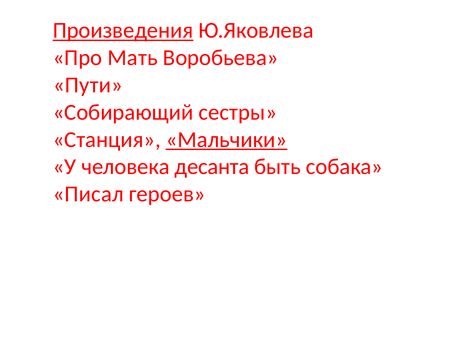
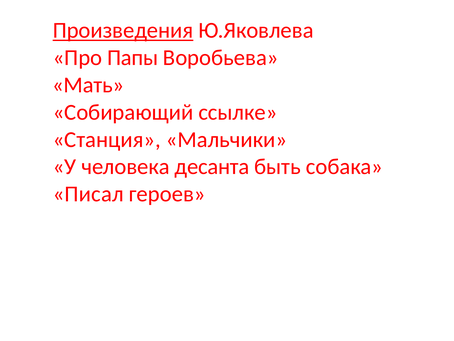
Мать: Мать -> Папы
Пути: Пути -> Мать
сестры: сестры -> ссылке
Мальчики underline: present -> none
